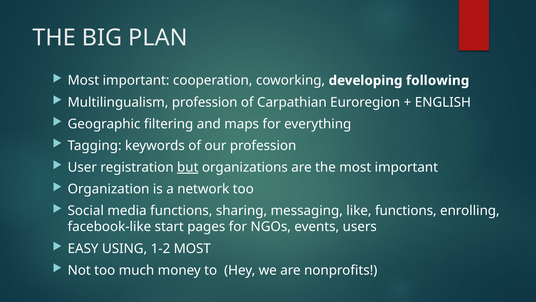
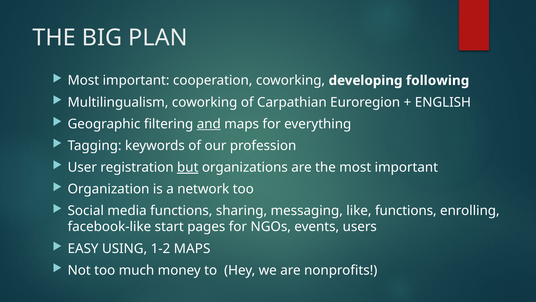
Multilingualism profession: profession -> coworking
and underline: none -> present
1-2 MOST: MOST -> MAPS
